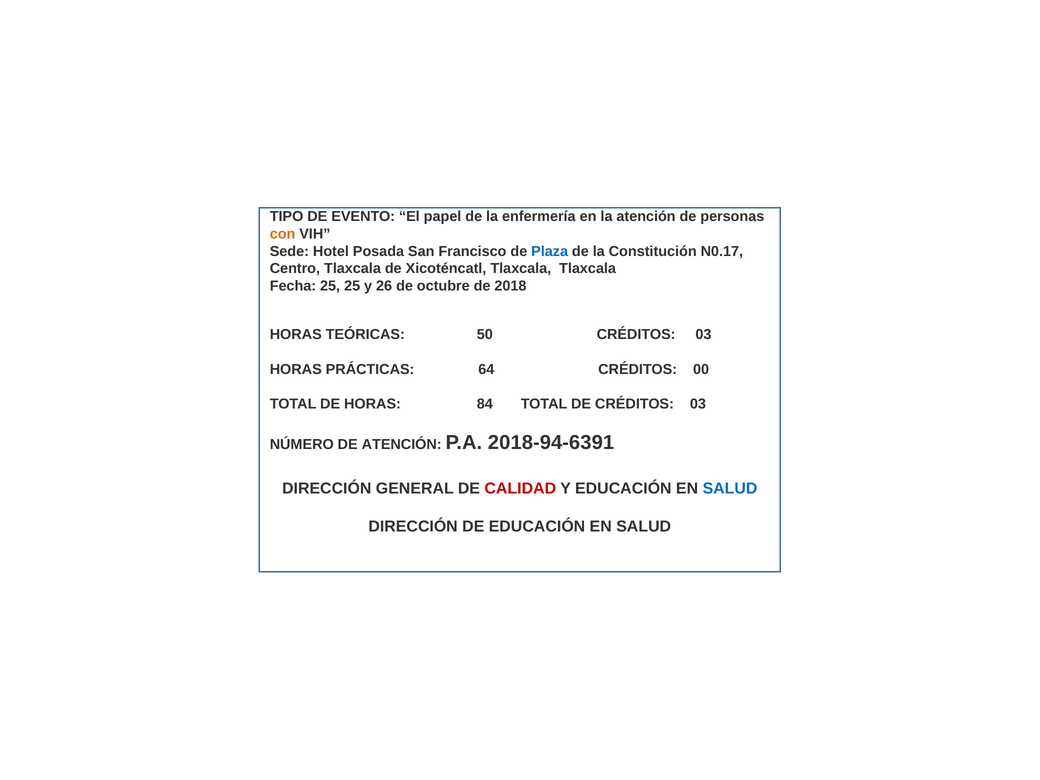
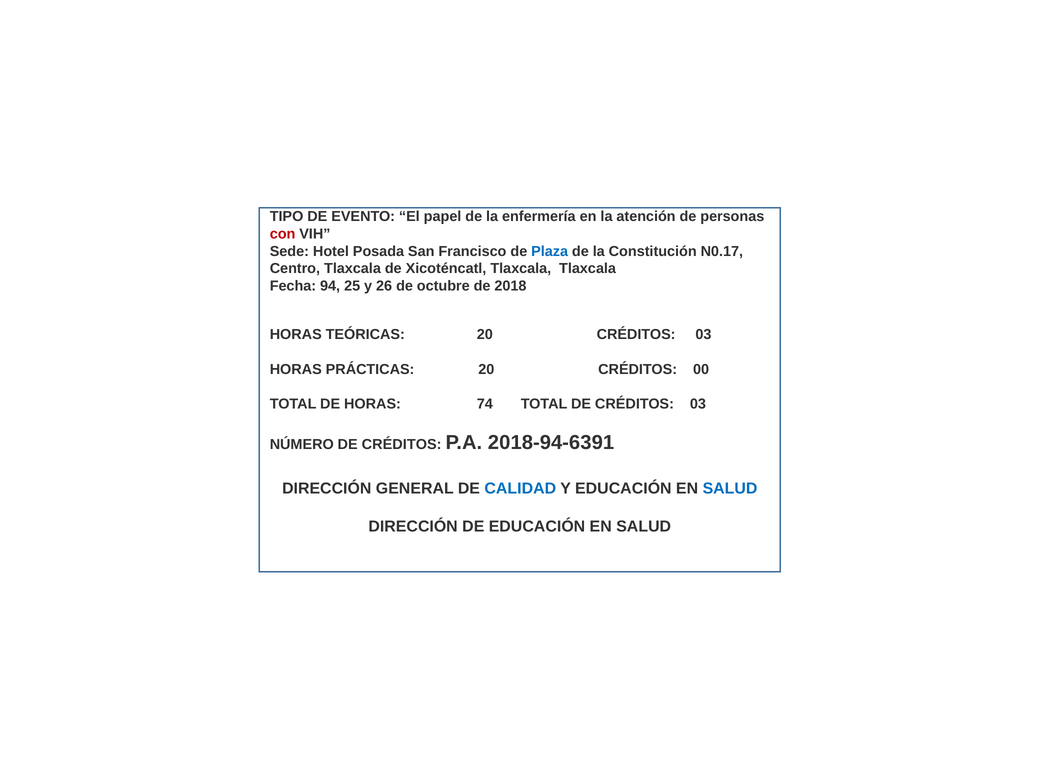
con colour: orange -> red
Fecha 25: 25 -> 94
TEÓRICAS 50: 50 -> 20
PRÁCTICAS 64: 64 -> 20
84: 84 -> 74
NÚMERO DE ATENCIÓN: ATENCIÓN -> CRÉDITOS
CALIDAD colour: red -> blue
